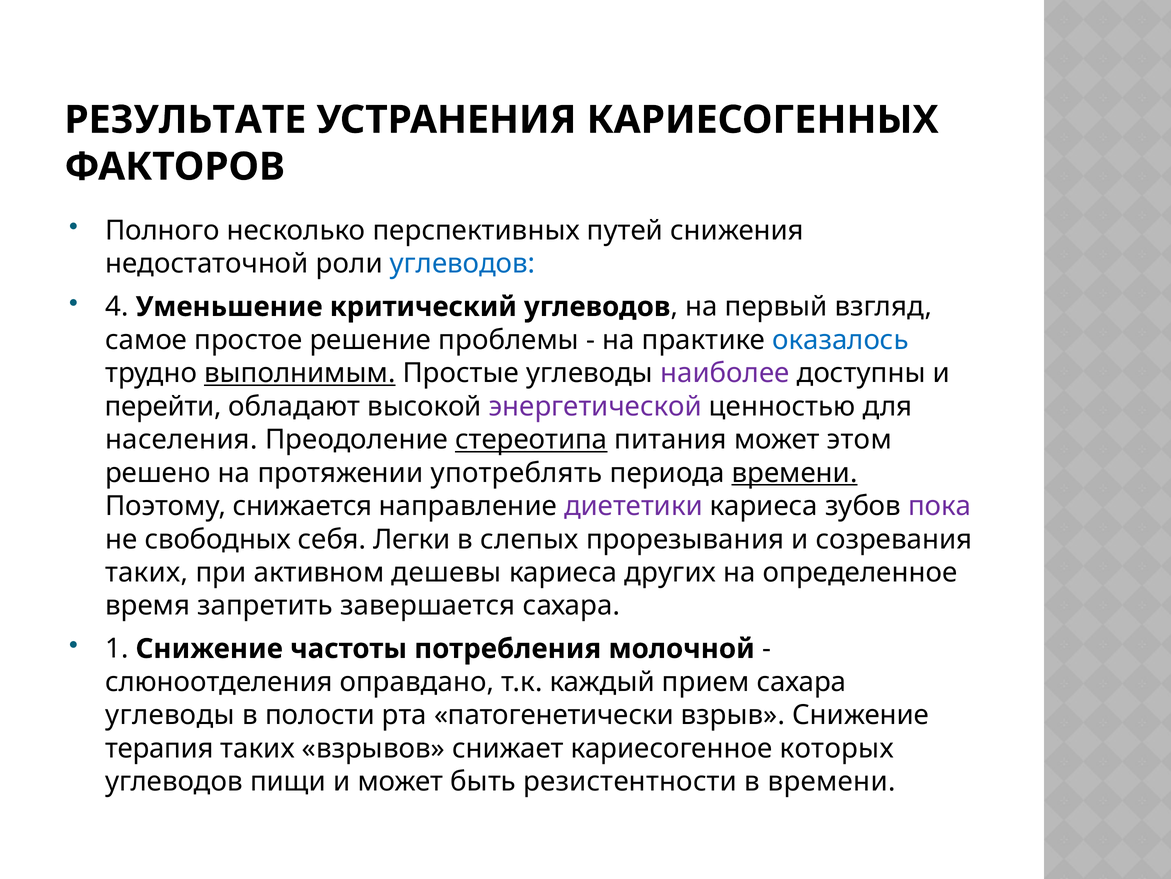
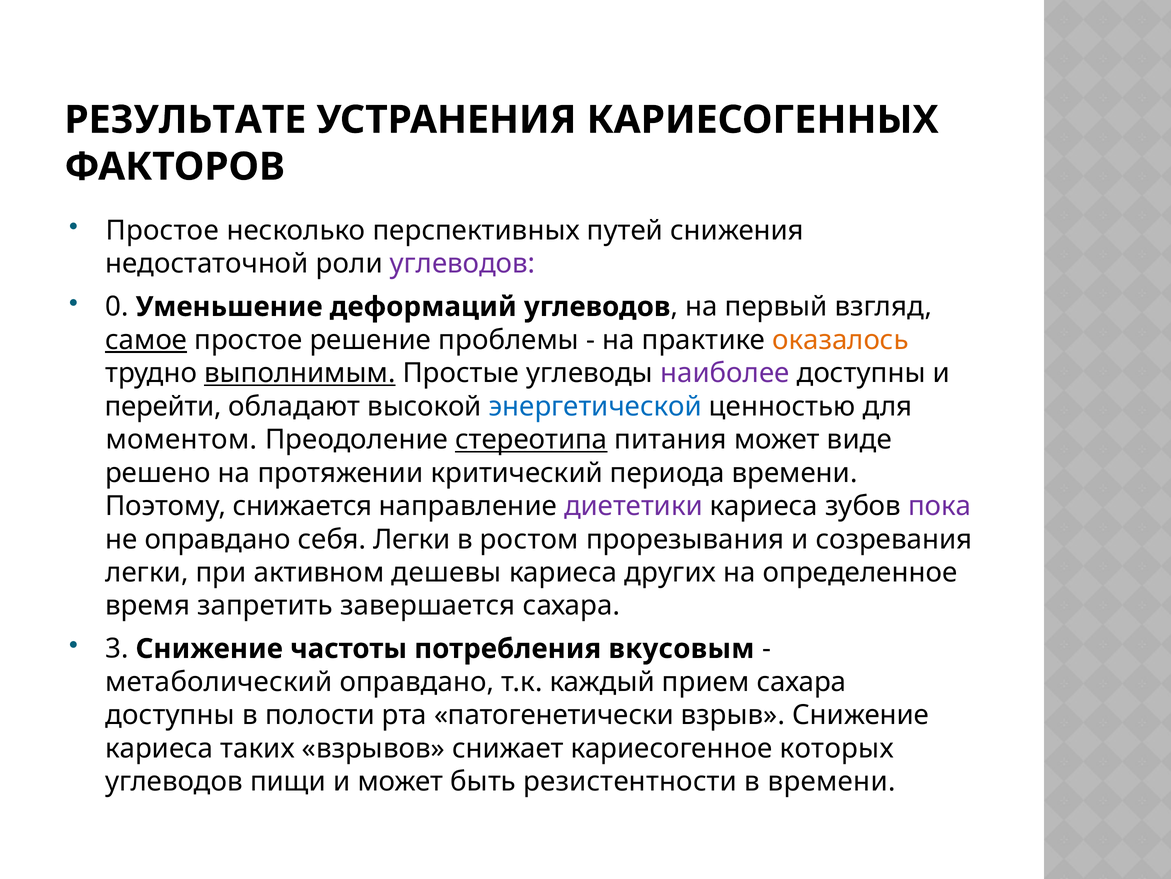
Полного at (162, 230): Полного -> Простое
углеводов at (462, 264) colour: blue -> purple
4: 4 -> 0
критический: критический -> деформаций
самое underline: none -> present
оказалось colour: blue -> orange
энергетической colour: purple -> blue
населения: населения -> моментом
этом: этом -> виде
употреблять: употреблять -> критический
времени at (795, 473) underline: present -> none
не свободных: свободных -> оправдано
слепых: слепых -> ростом
таких at (147, 572): таких -> легки
1: 1 -> 3
молочной: молочной -> вкусовым
слюноотделения: слюноотделения -> метаболический
углеводы at (170, 715): углеводы -> доступны
терапия at (159, 748): терапия -> кариеса
